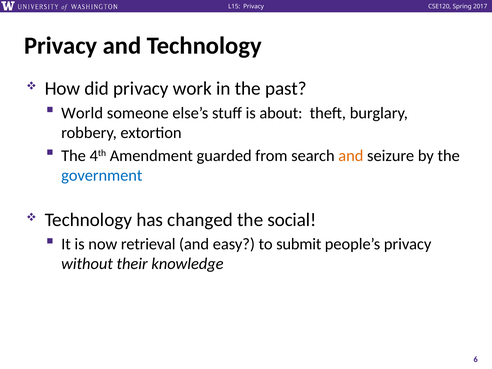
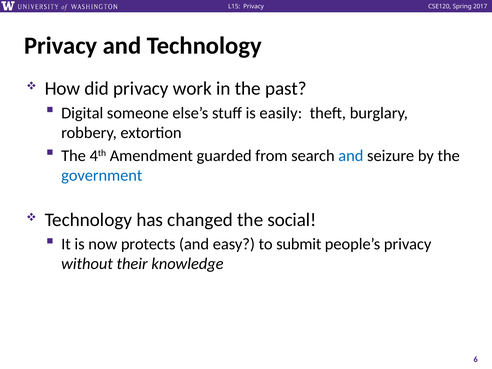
World: World -> Digital
about: about -> easily
and at (351, 156) colour: orange -> blue
retrieval: retrieval -> protects
